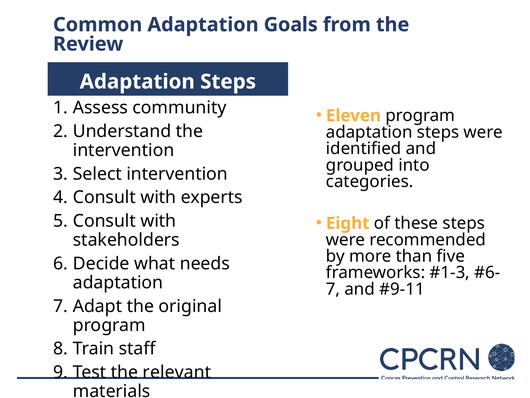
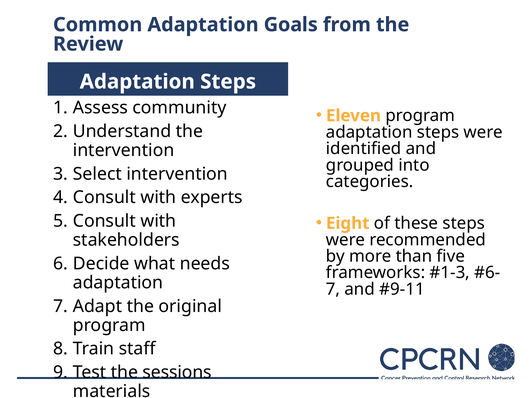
relevant: relevant -> sessions
